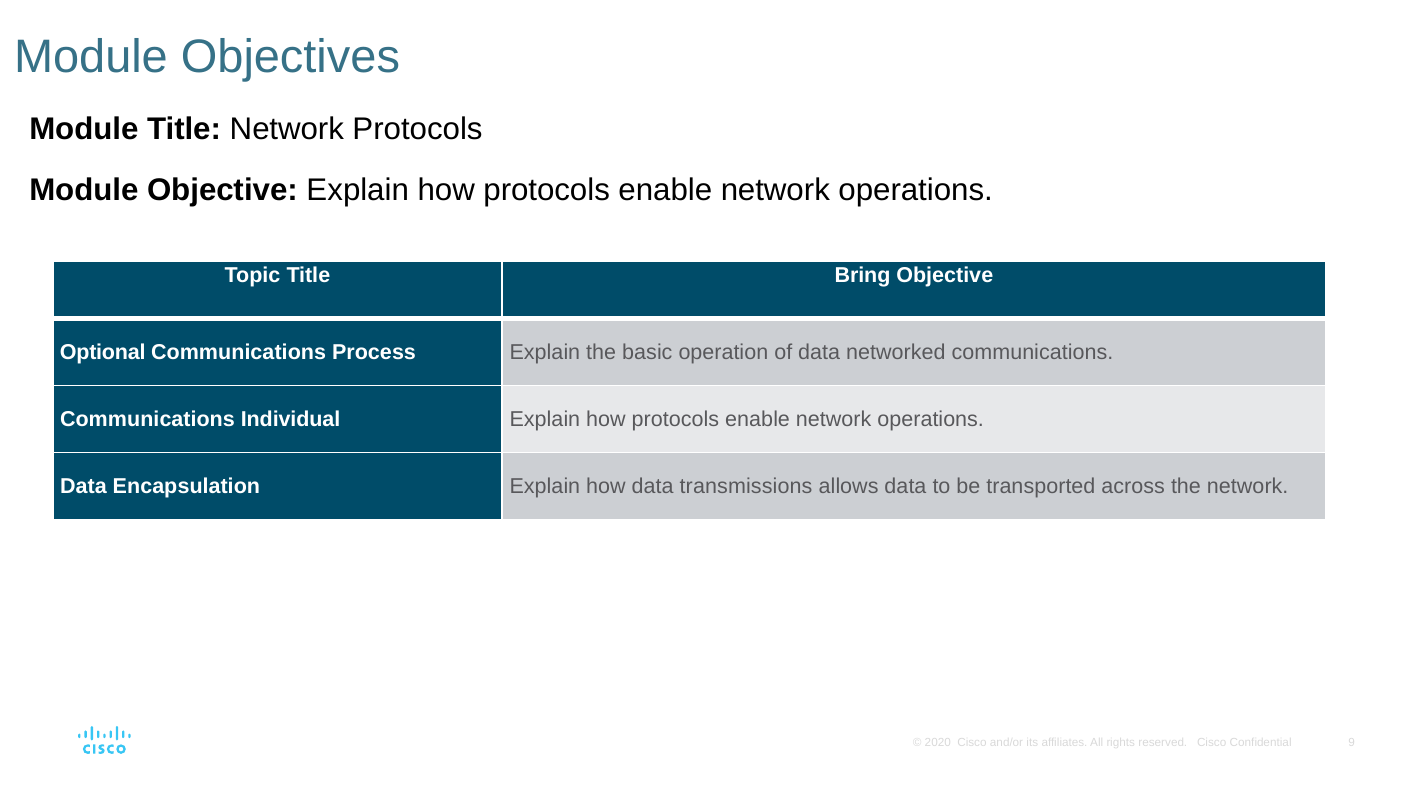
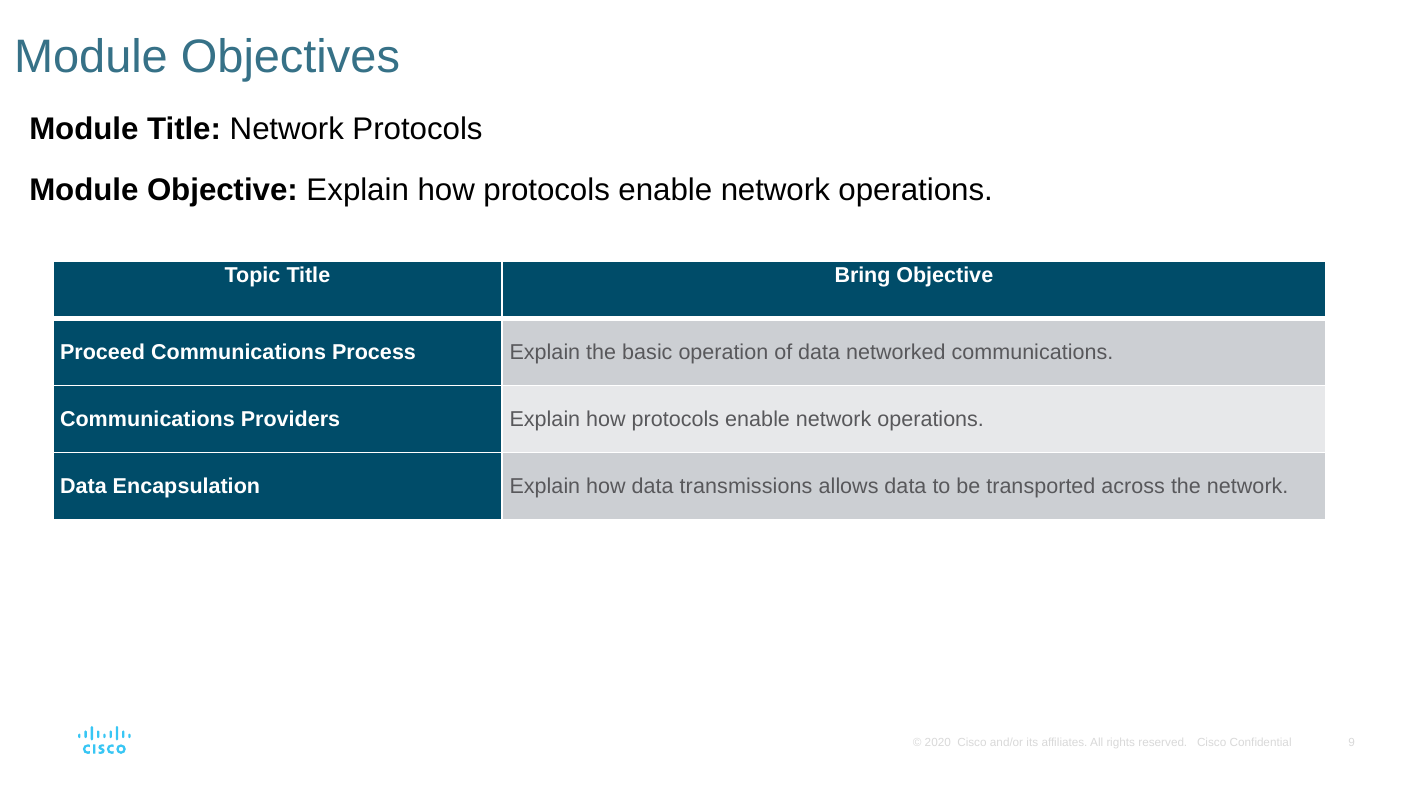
Optional: Optional -> Proceed
Individual: Individual -> Providers
